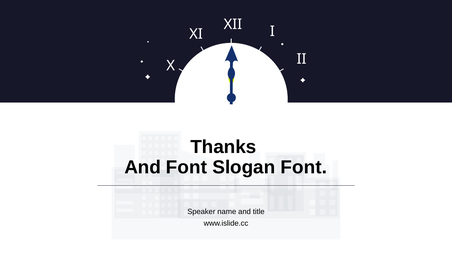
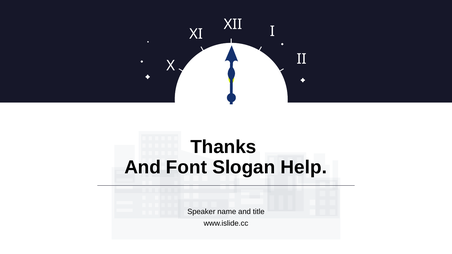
Slogan Font: Font -> Help
